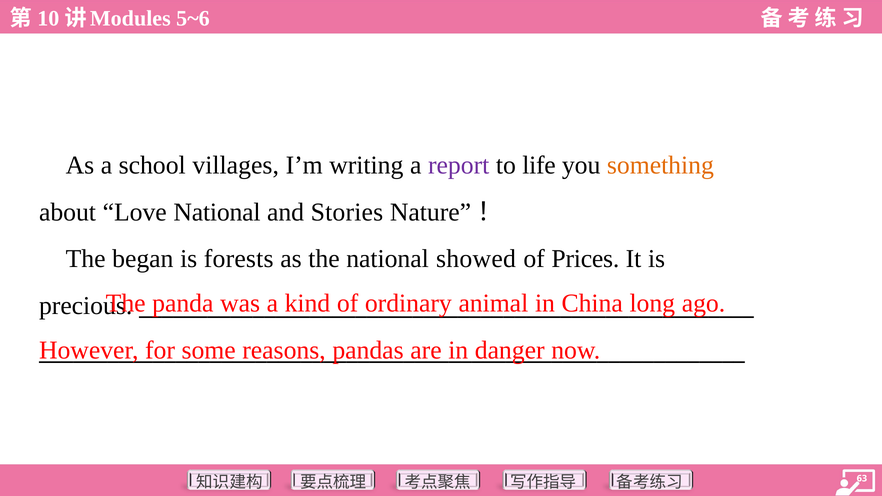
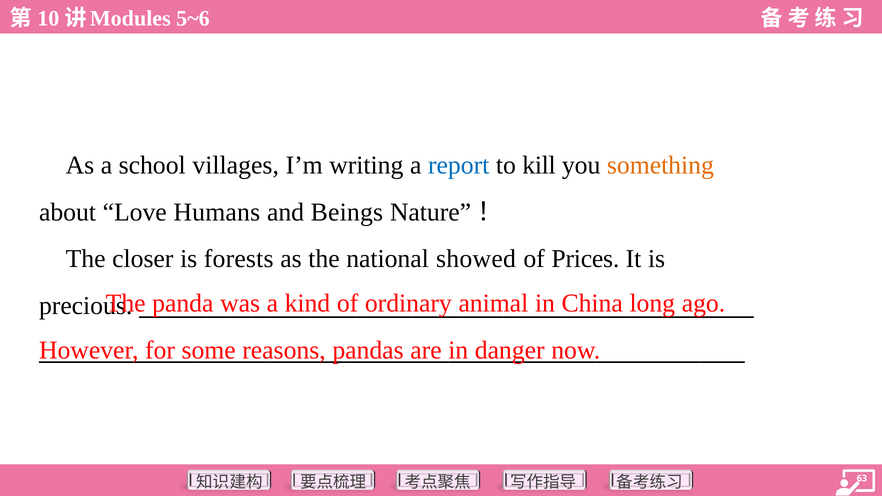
report colour: purple -> blue
life: life -> kill
Love National: National -> Humans
Stories: Stories -> Beings
began: began -> closer
